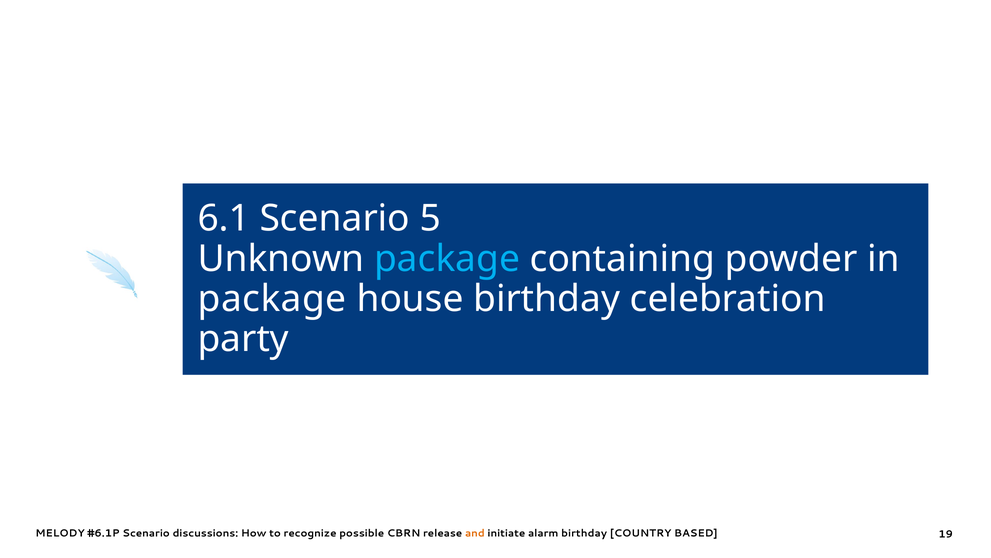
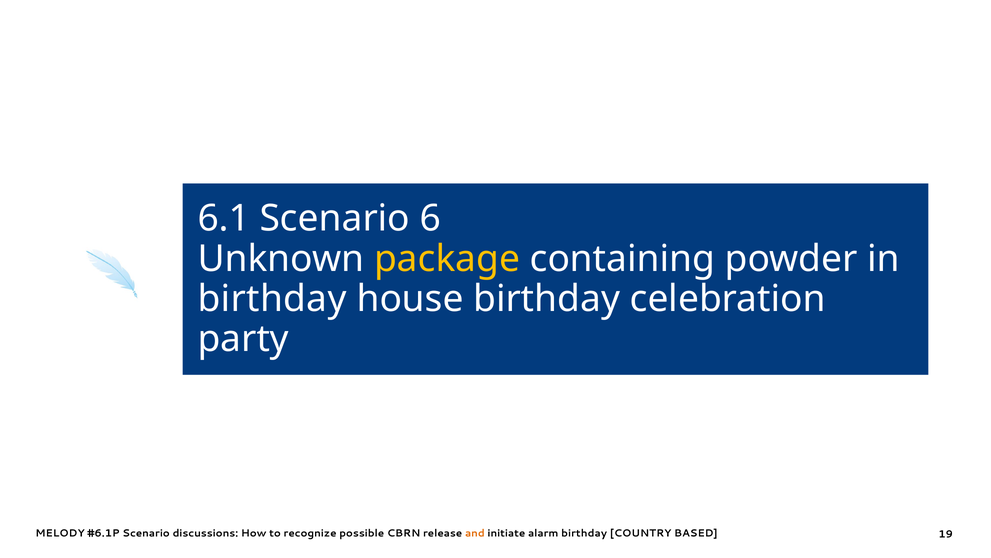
5: 5 -> 6
package at (447, 259) colour: light blue -> yellow
package at (272, 299): package -> birthday
